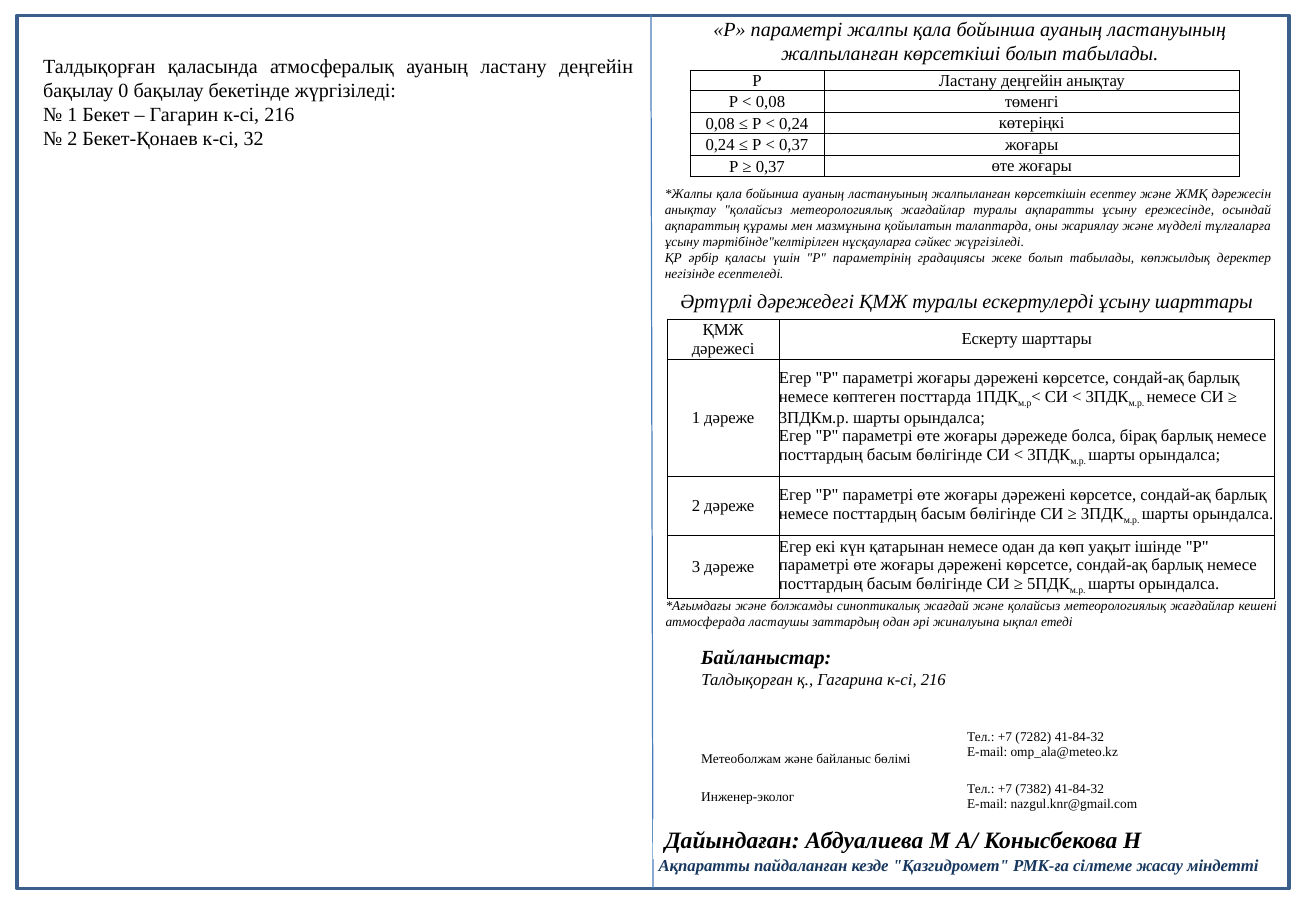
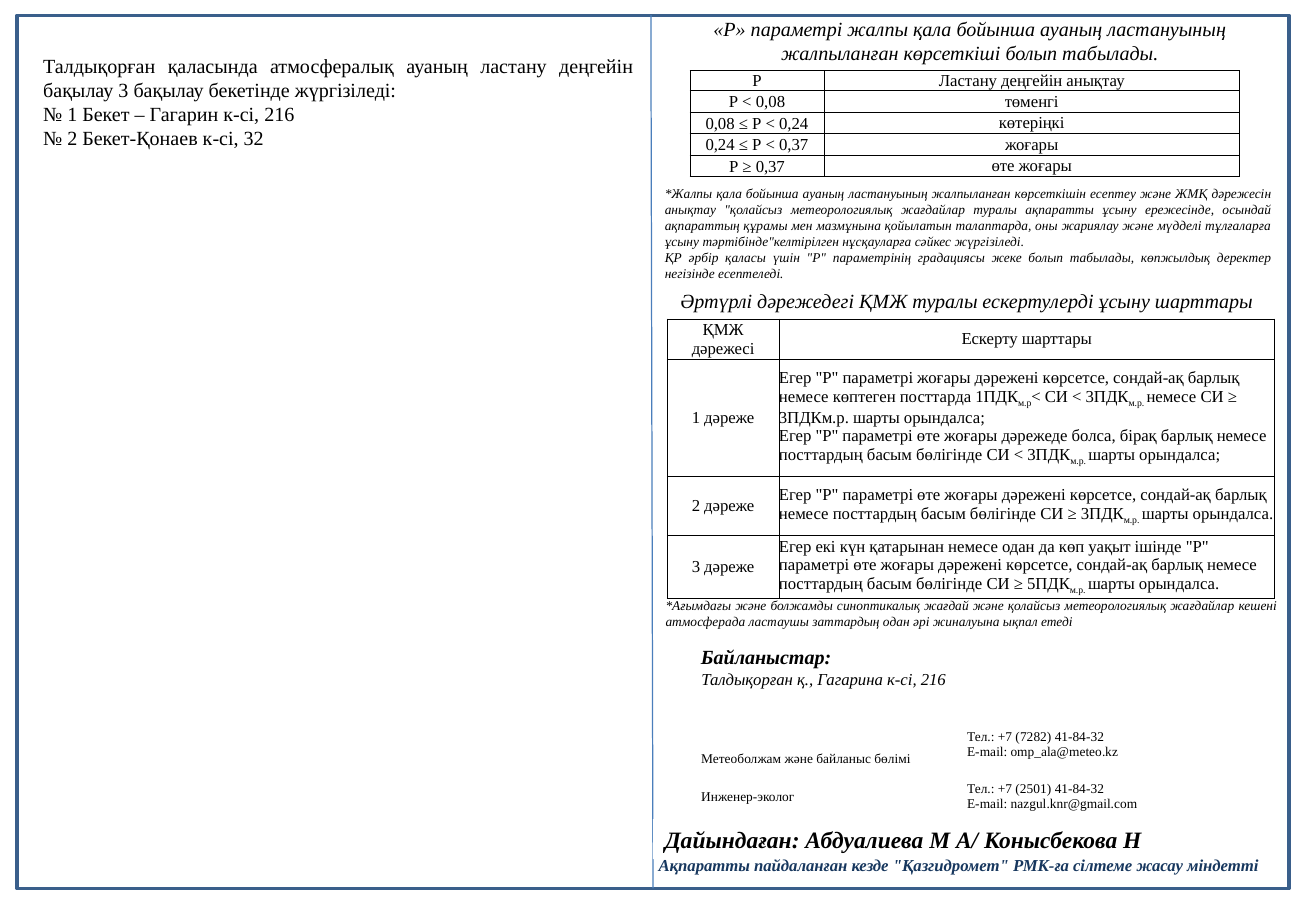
бақылау 0: 0 -> 3
7382: 7382 -> 2501
